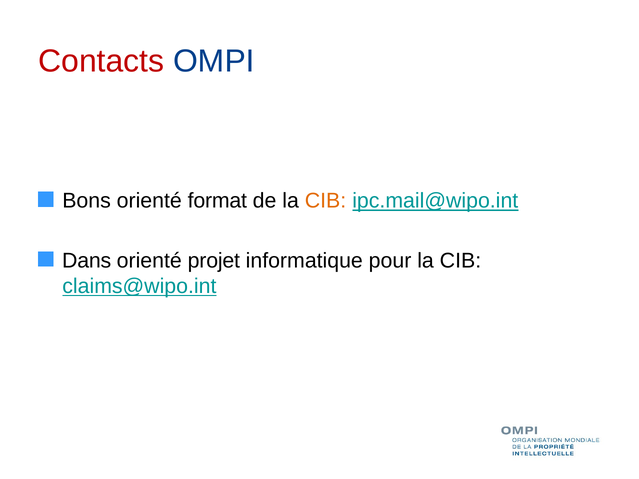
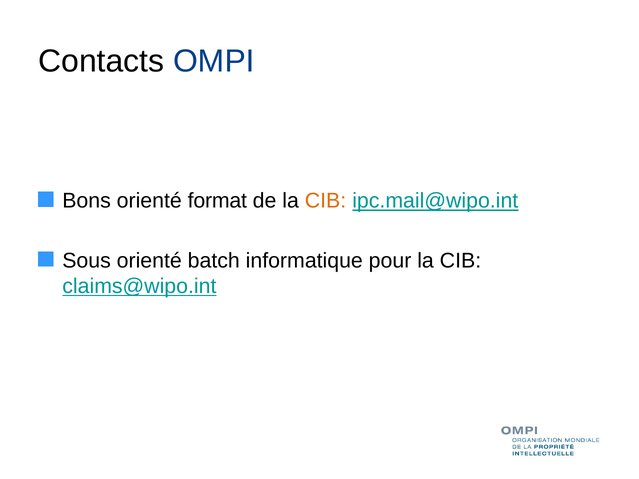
Contacts colour: red -> black
Dans: Dans -> Sous
projet: projet -> batch
